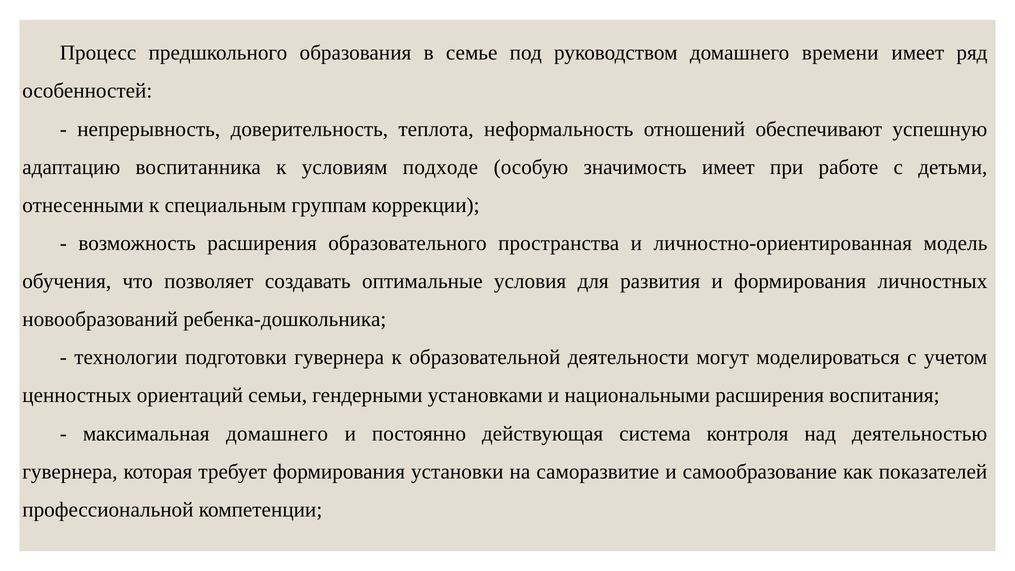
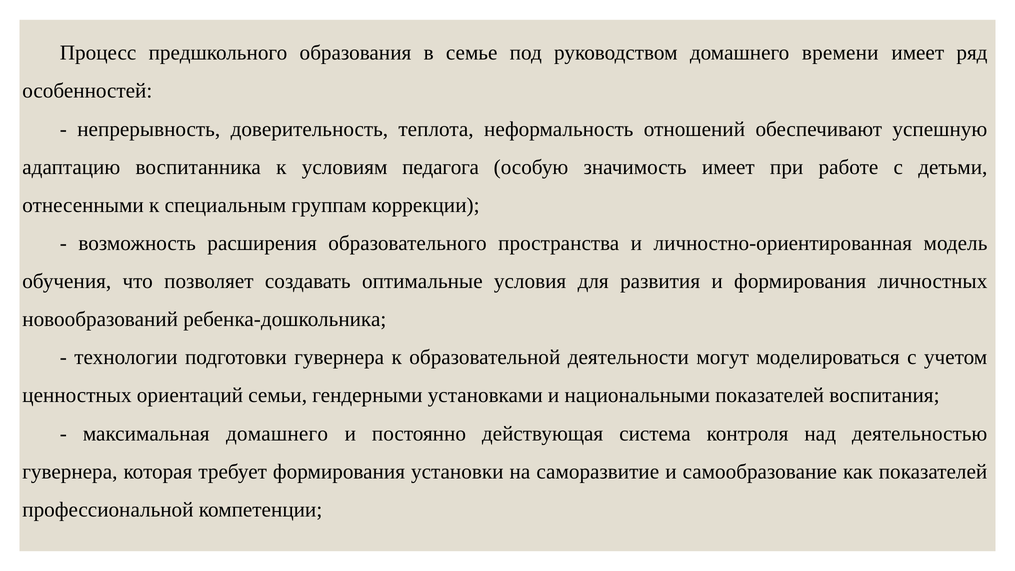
подходе: подходе -> педагога
национальными расширения: расширения -> показателей
